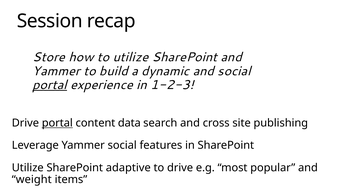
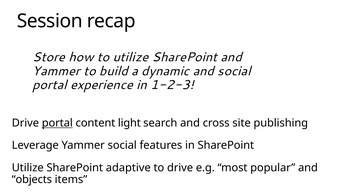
portal at (50, 85) underline: present -> none
data: data -> light
weight: weight -> objects
